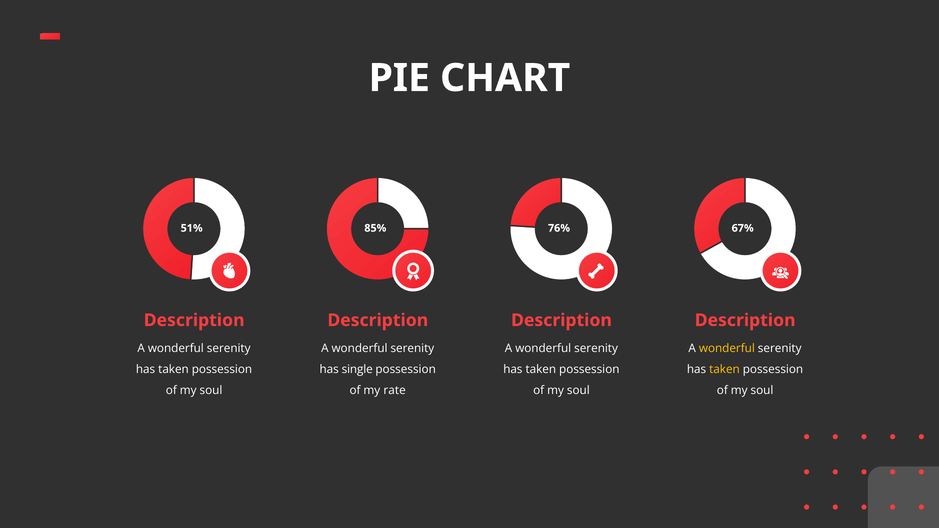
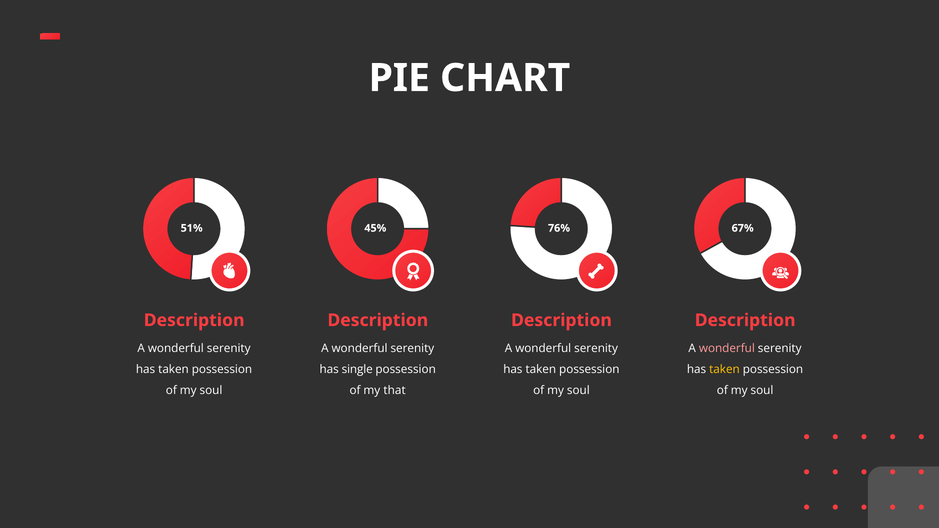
85%: 85% -> 45%
wonderful at (727, 348) colour: yellow -> pink
rate: rate -> that
